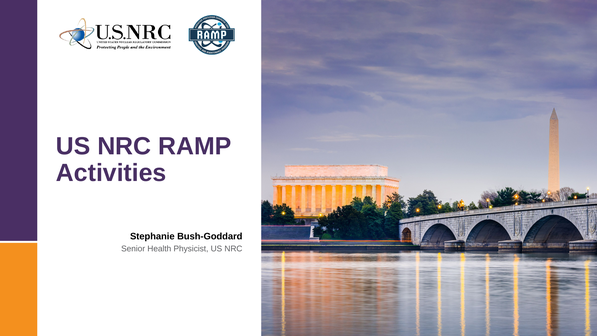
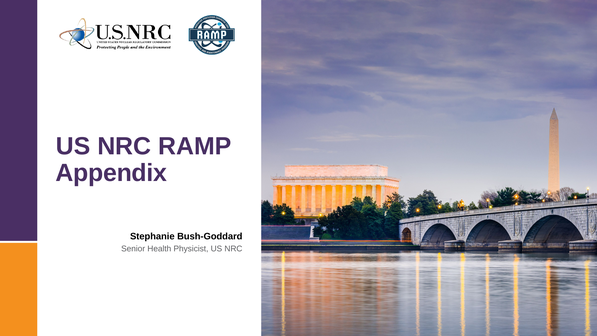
Activities: Activities -> Appendix
